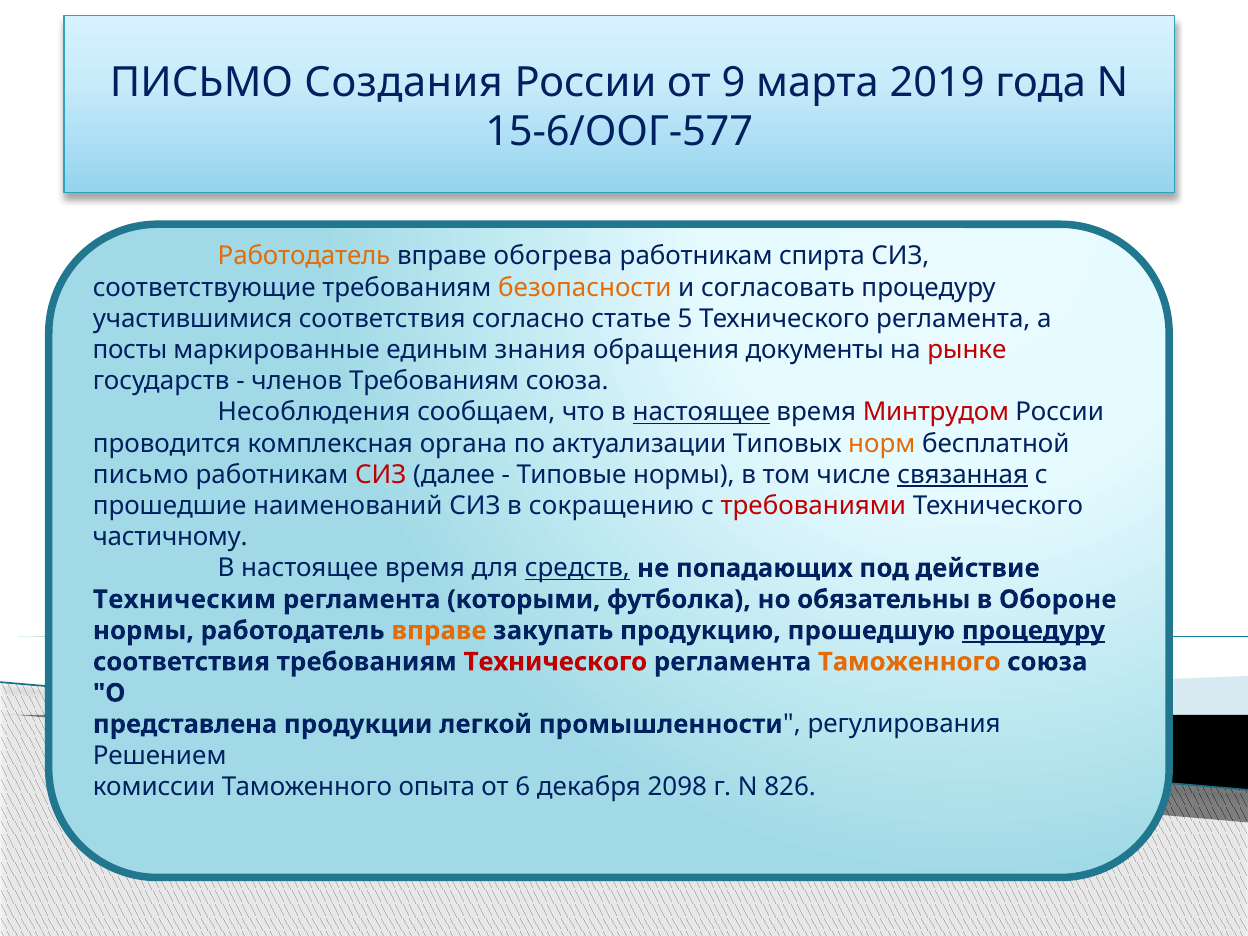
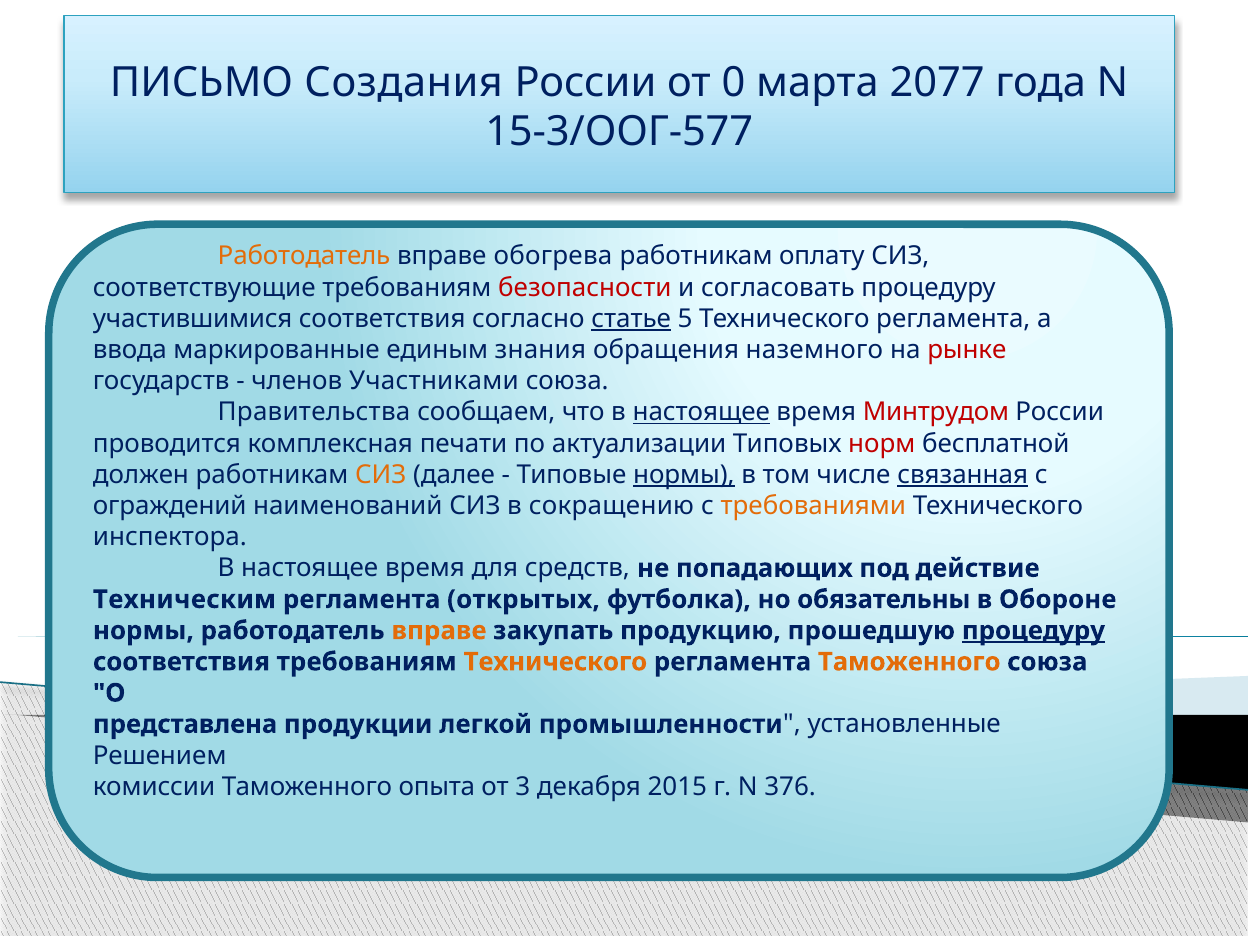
9: 9 -> 0
2019: 2019 -> 2077
15-6/ООГ-577: 15-6/ООГ-577 -> 15-3/ООГ-577
спирта: спирта -> оплату
безопасности colour: orange -> red
статье underline: none -> present
посты: посты -> ввода
документы: документы -> наземного
членов Требованиям: Требованиям -> Участниками
Несоблюдения: Несоблюдения -> Правительства
органа: органа -> печати
норм colour: orange -> red
письмо at (141, 475): письмо -> должен
СИЗ at (381, 475) colour: red -> orange
нормы at (684, 475) underline: none -> present
прошедшие: прошедшие -> ограждений
требованиями colour: red -> orange
частичному: частичному -> инспектора
средств underline: present -> none
которыми: которыми -> открытых
Технического at (555, 662) colour: red -> orange
регулирования: регулирования -> установленные
6: 6 -> 3
2098: 2098 -> 2015
826: 826 -> 376
